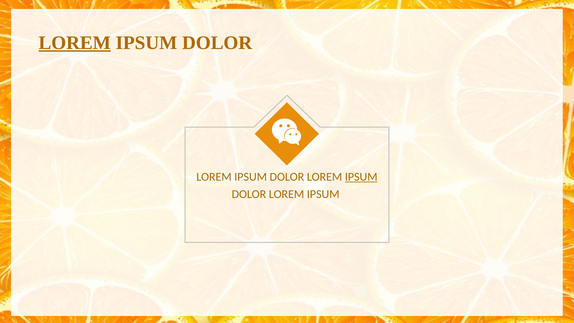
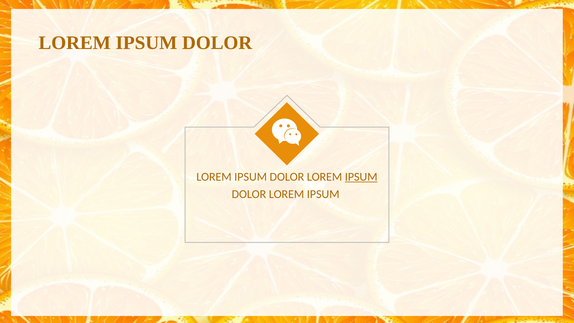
LOREM at (75, 43) underline: present -> none
